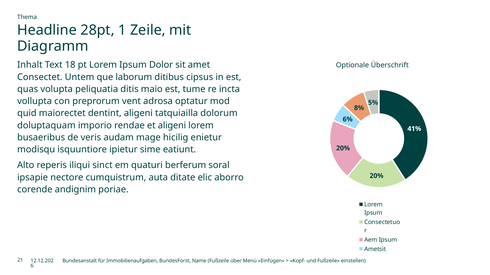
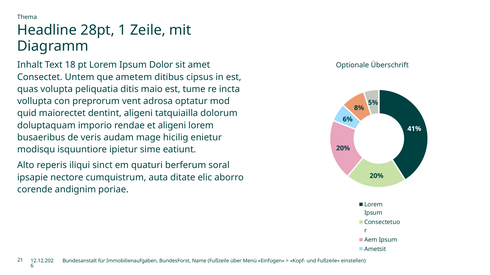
laborum: laborum -> ametem
